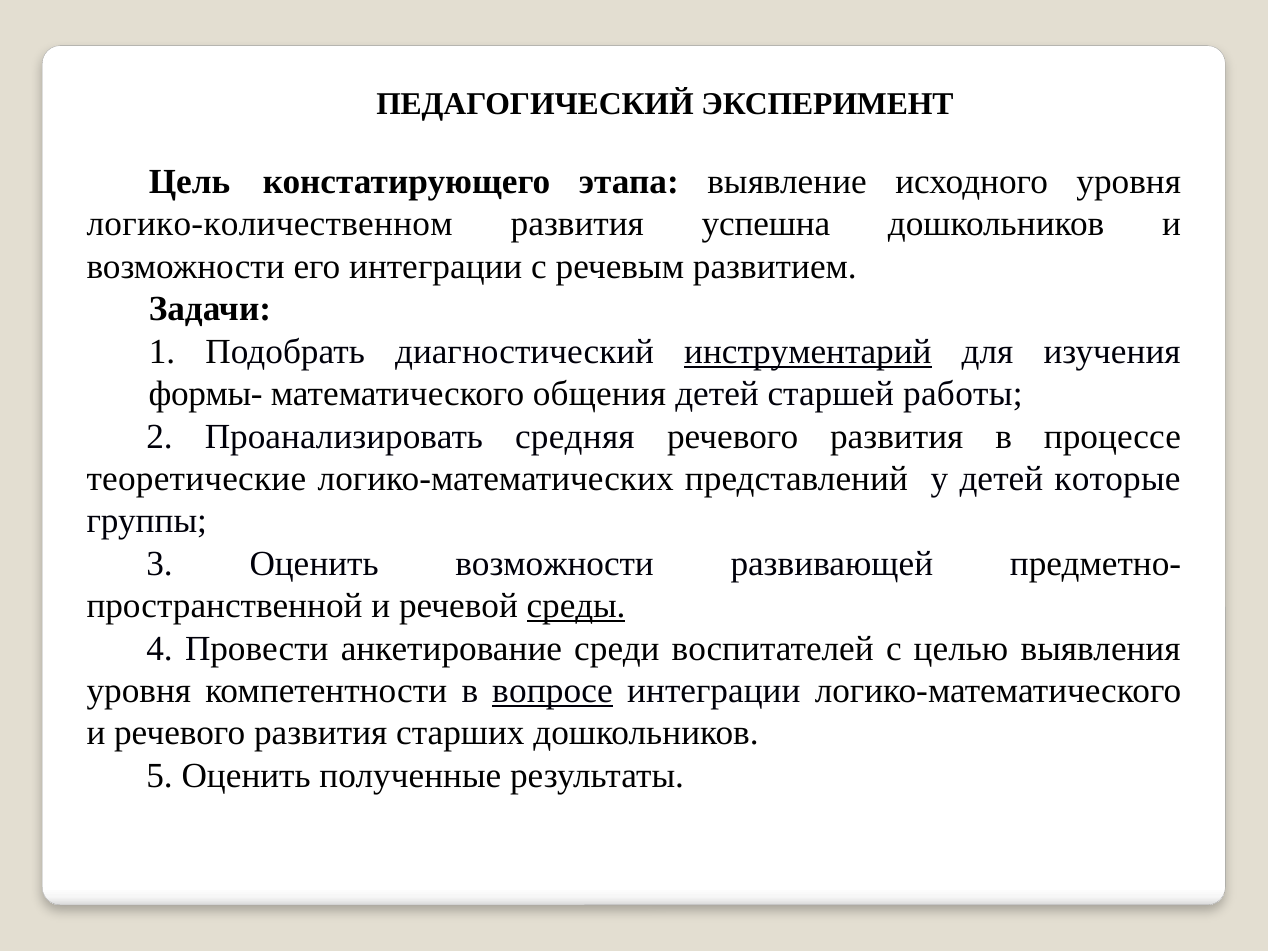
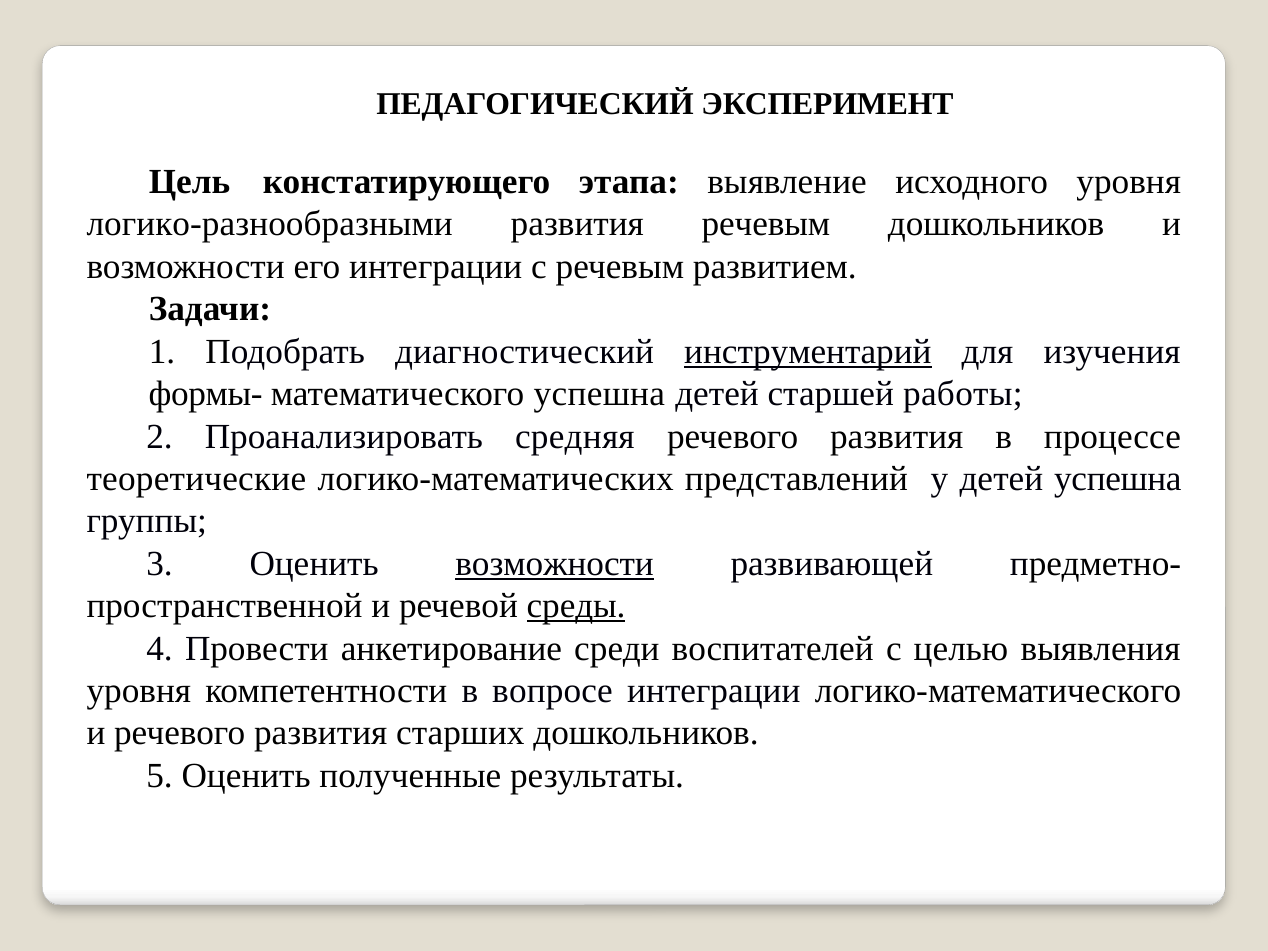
логико-количественном: логико-количественном -> логико-разнообразными
развития успешна: успешна -> речевым
математического общения: общения -> успешна
детей которые: которые -> успешна
возможности at (555, 564) underline: none -> present
вопросе underline: present -> none
